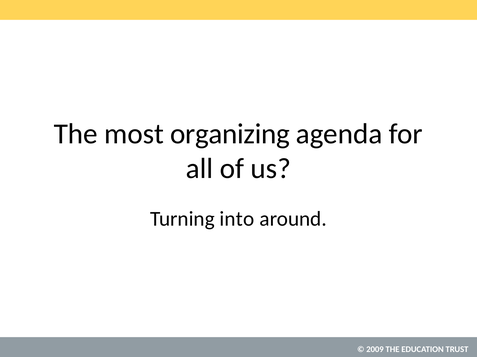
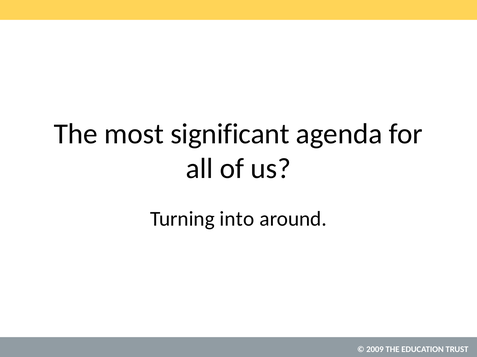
organizing: organizing -> significant
